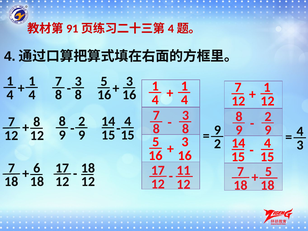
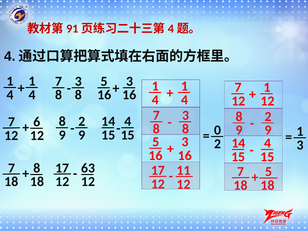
8 at (37, 122): 8 -> 6
9 at (218, 130): 9 -> 0
4 at (300, 131): 4 -> 1
6 at (37, 168): 6 -> 8
18 at (88, 168): 18 -> 63
